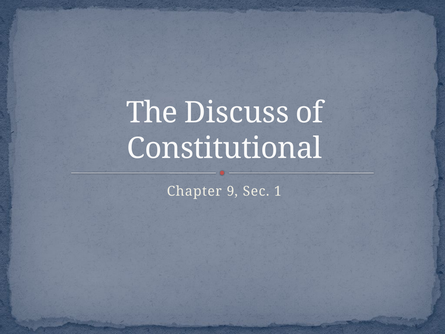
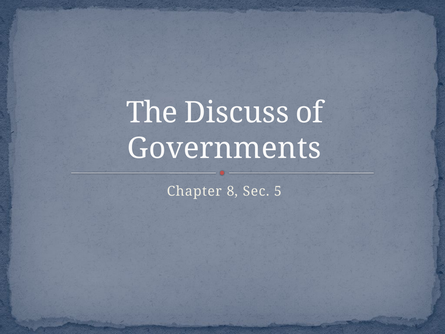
Constitutional: Constitutional -> Governments
9: 9 -> 8
1: 1 -> 5
